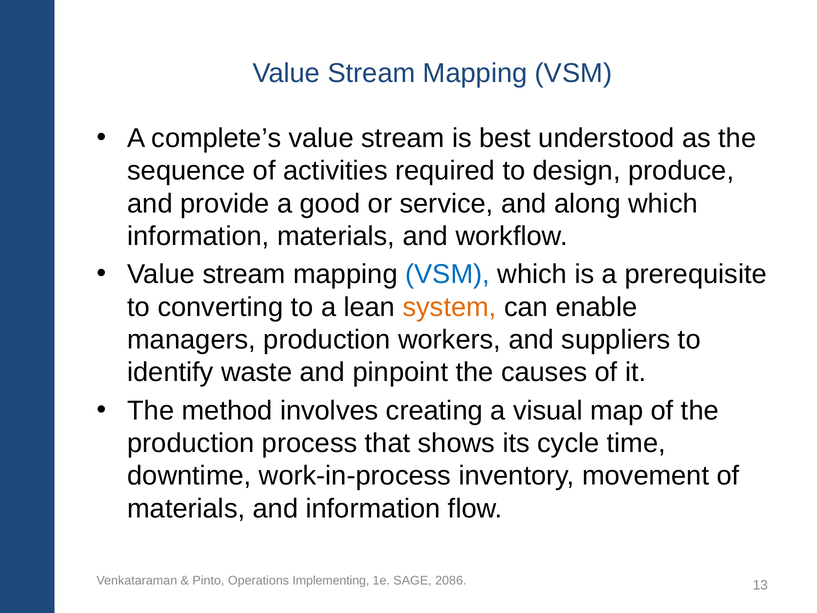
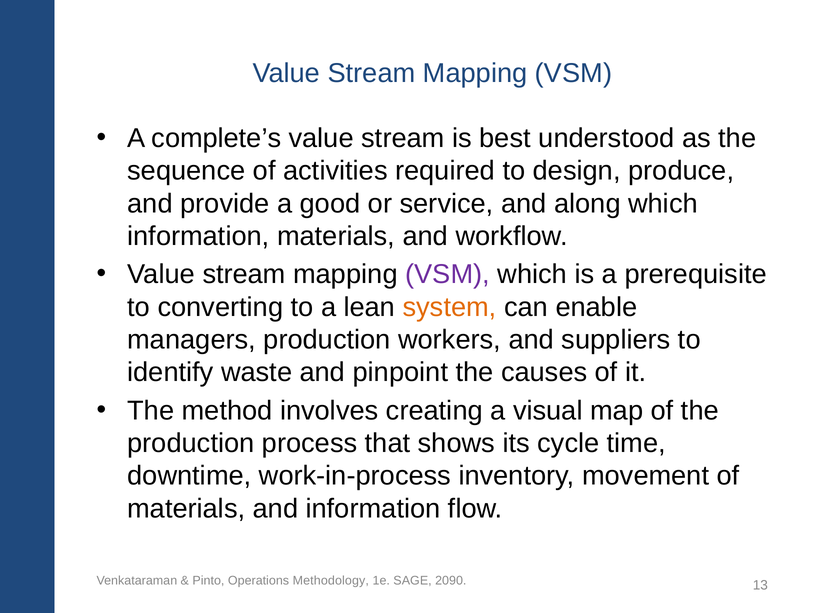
VSM at (448, 274) colour: blue -> purple
Implementing: Implementing -> Methodology
2086: 2086 -> 2090
